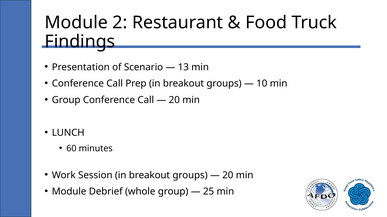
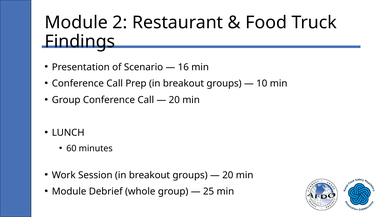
13: 13 -> 16
